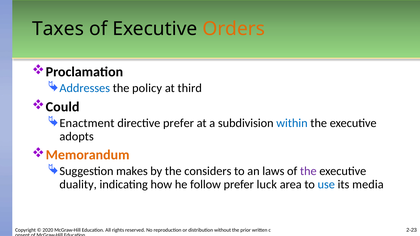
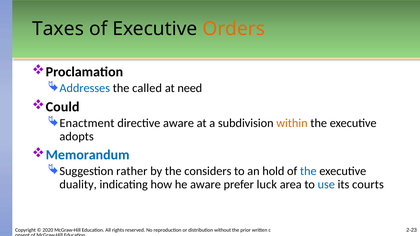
policy: policy -> called
third: third -> need
directive prefer: prefer -> aware
within colour: blue -> orange
Memorandum colour: orange -> blue
makes: makes -> rather
laws: laws -> hold
the at (308, 171) colour: purple -> blue
he follow: follow -> aware
media: media -> courts
